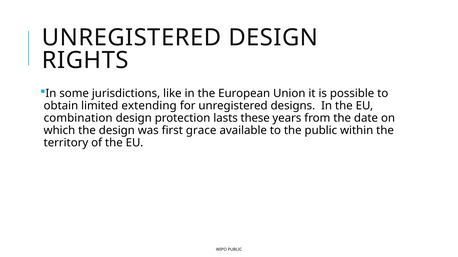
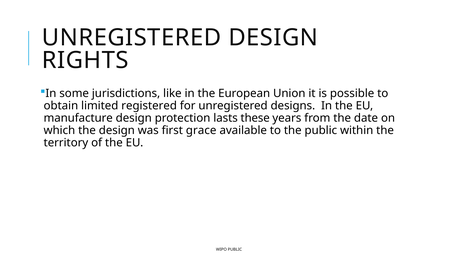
extending: extending -> registered
combination: combination -> manufacture
